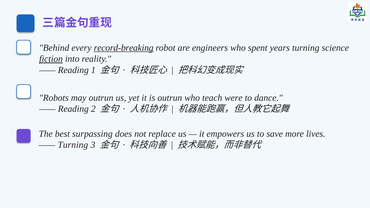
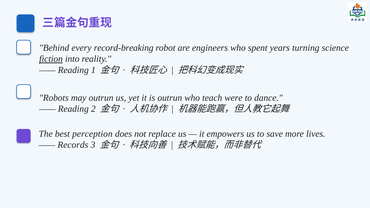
record-breaking underline: present -> none
surpassing: surpassing -> perception
Turning at (73, 145): Turning -> Records
